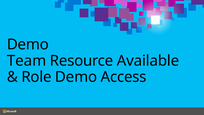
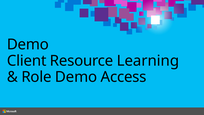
Team: Team -> Client
Available: Available -> Learning
